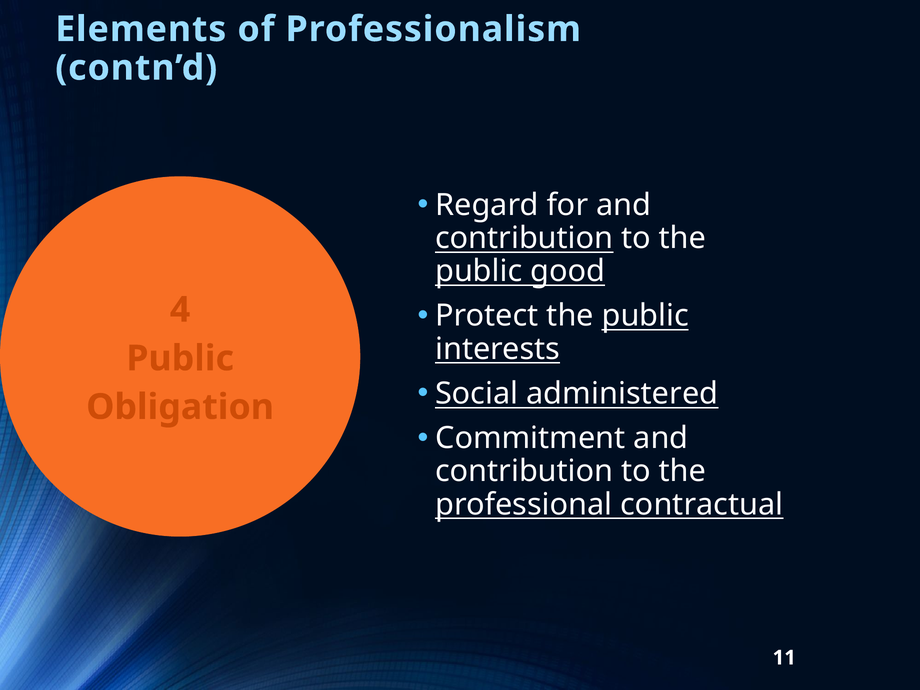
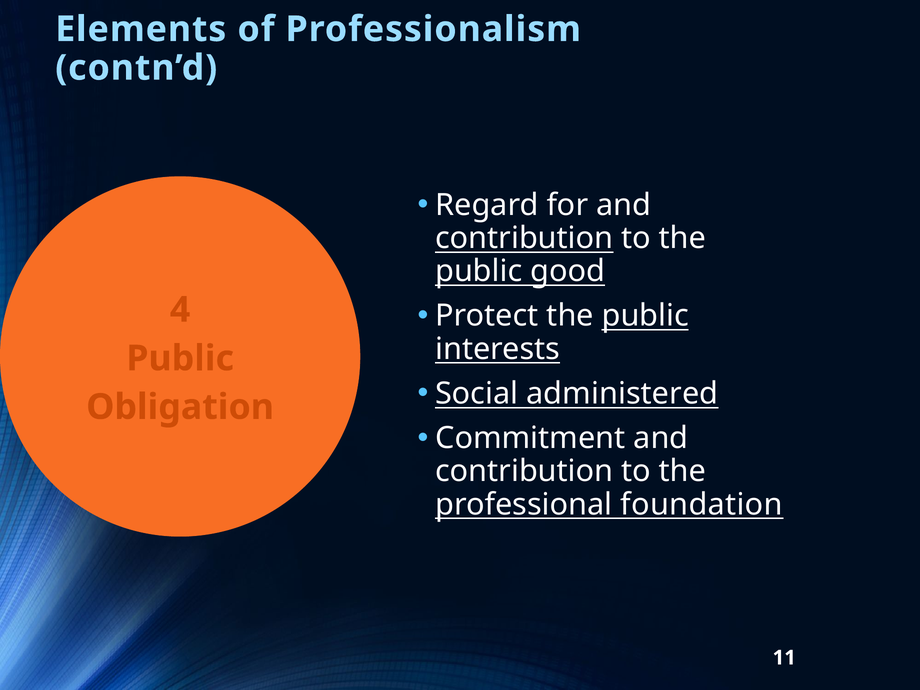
contractual: contractual -> foundation
